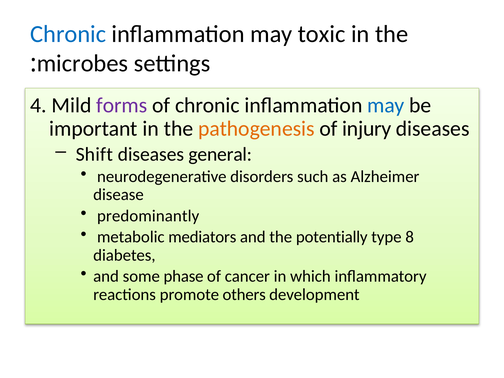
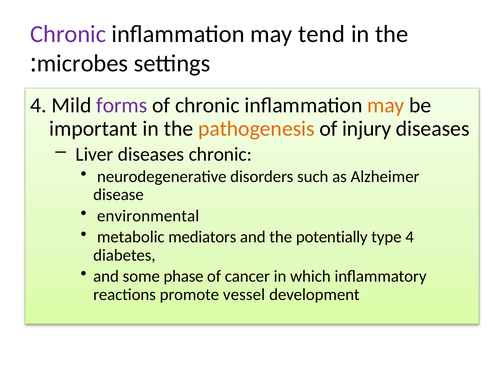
Chronic at (68, 34) colour: blue -> purple
toxic: toxic -> tend
may at (386, 105) colour: blue -> orange
Shift: Shift -> Liver
diseases general: general -> chronic
predominantly: predominantly -> environmental
type 8: 8 -> 4
others: others -> vessel
